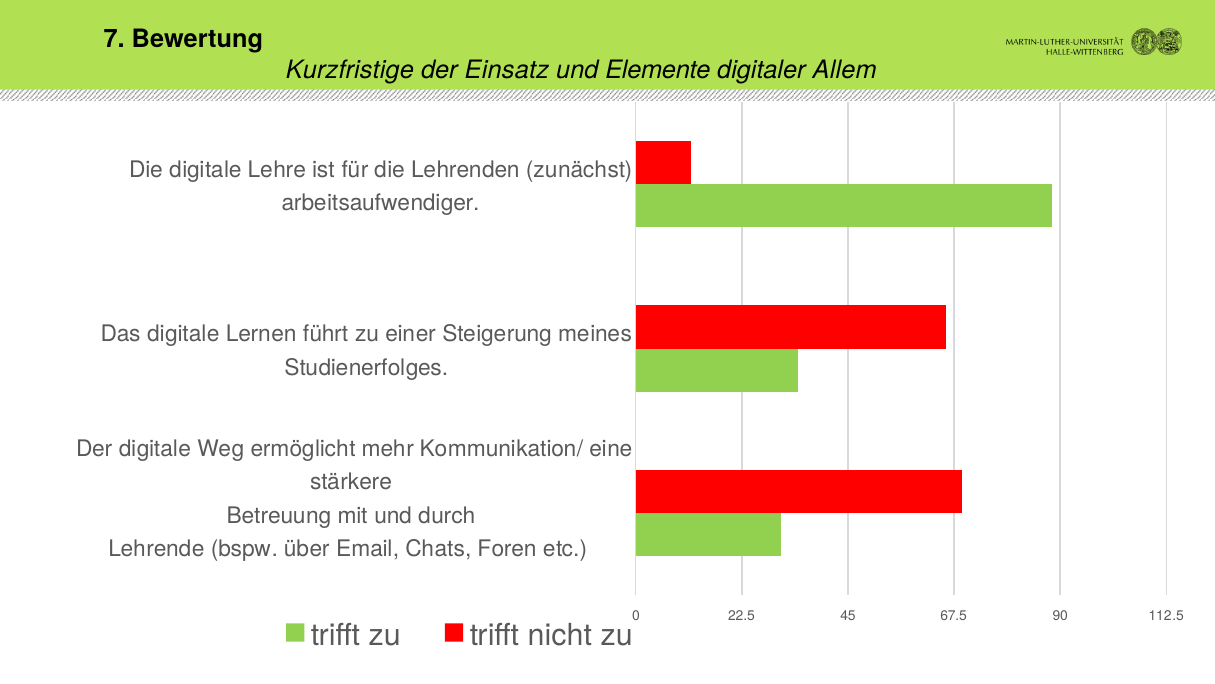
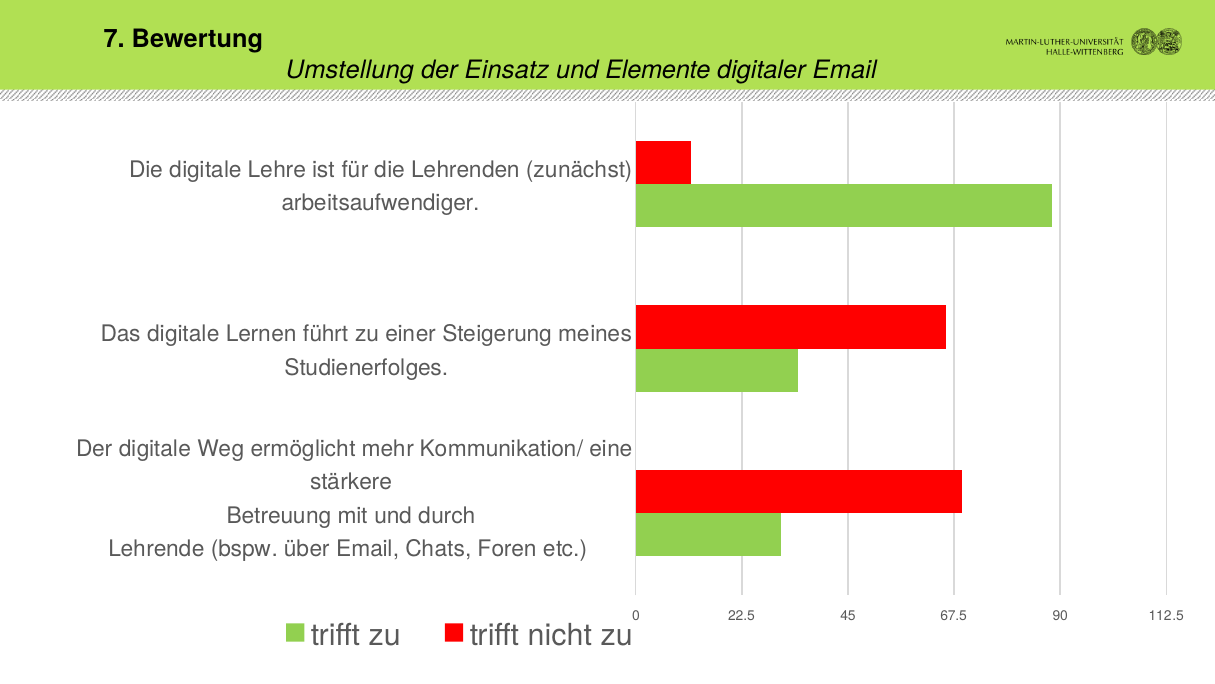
Kurzfristige: Kurzfristige -> Umstellung
digitaler Allem: Allem -> Email
